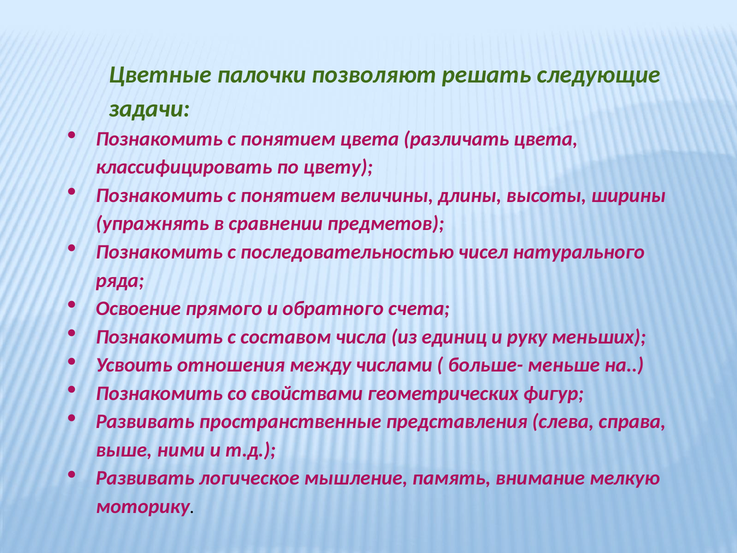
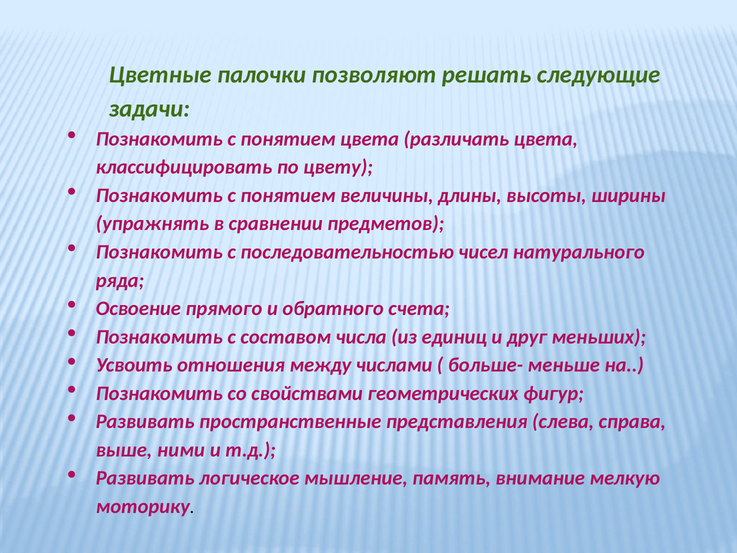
руку: руку -> друг
